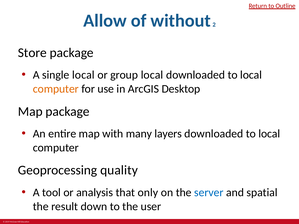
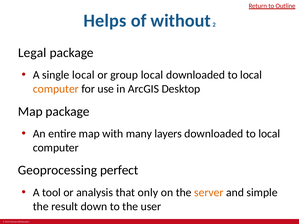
Allow: Allow -> Helps
Store: Store -> Legal
quality: quality -> perfect
server colour: blue -> orange
spatial: spatial -> simple
